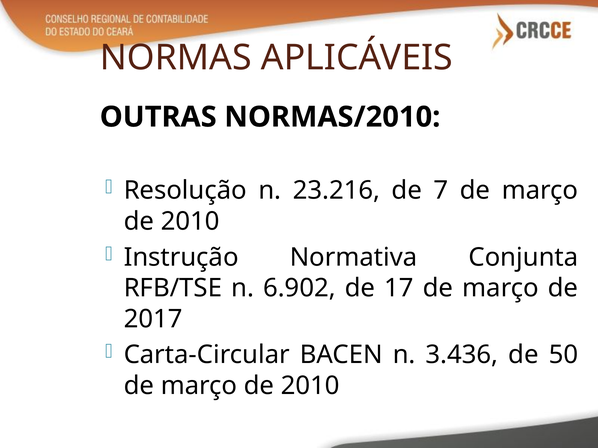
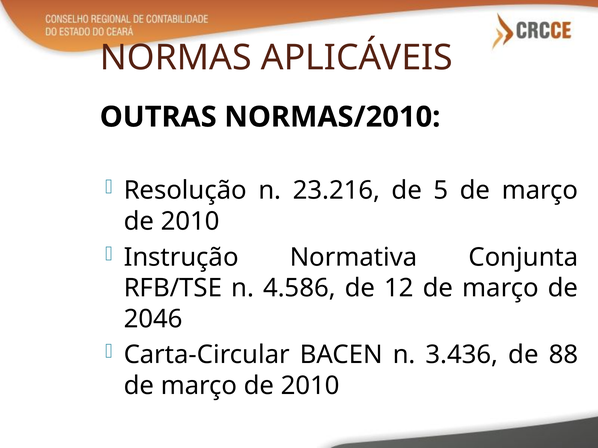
7: 7 -> 5
6.902: 6.902 -> 4.586
17: 17 -> 12
2017: 2017 -> 2046
50: 50 -> 88
